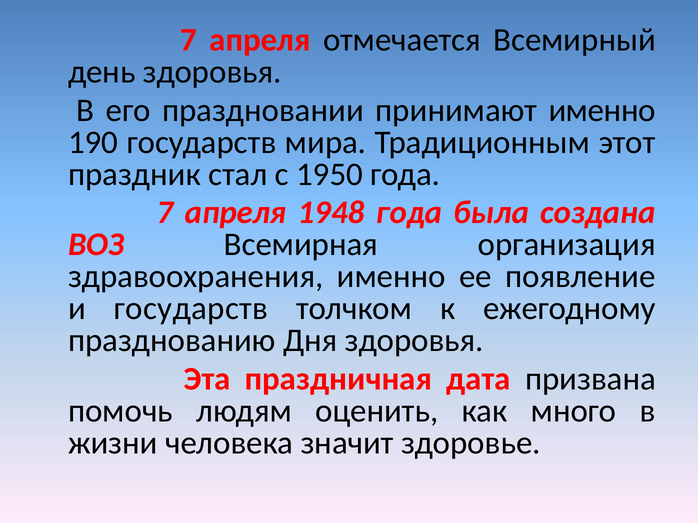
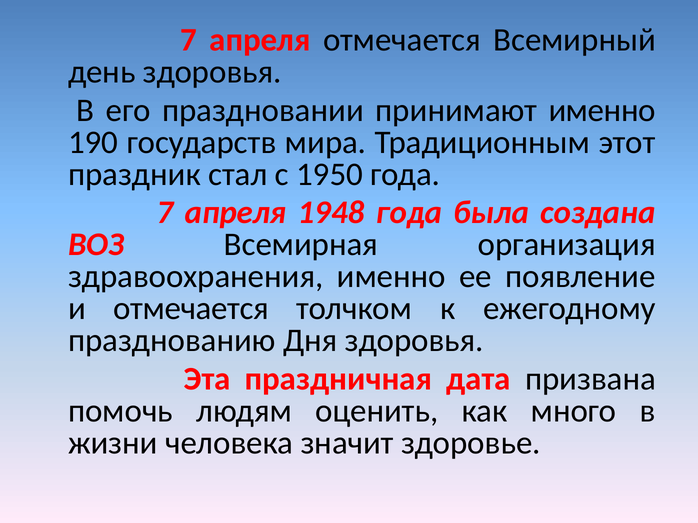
и государств: государств -> отмечается
